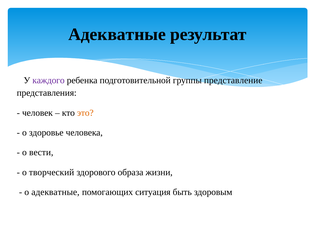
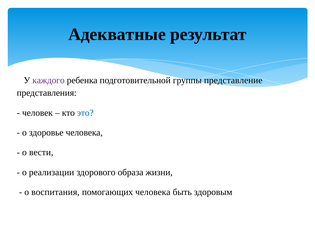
это colour: orange -> blue
творческий: творческий -> реализации
о адекватные: адекватные -> воспитания
помогающих ситуация: ситуация -> человека
